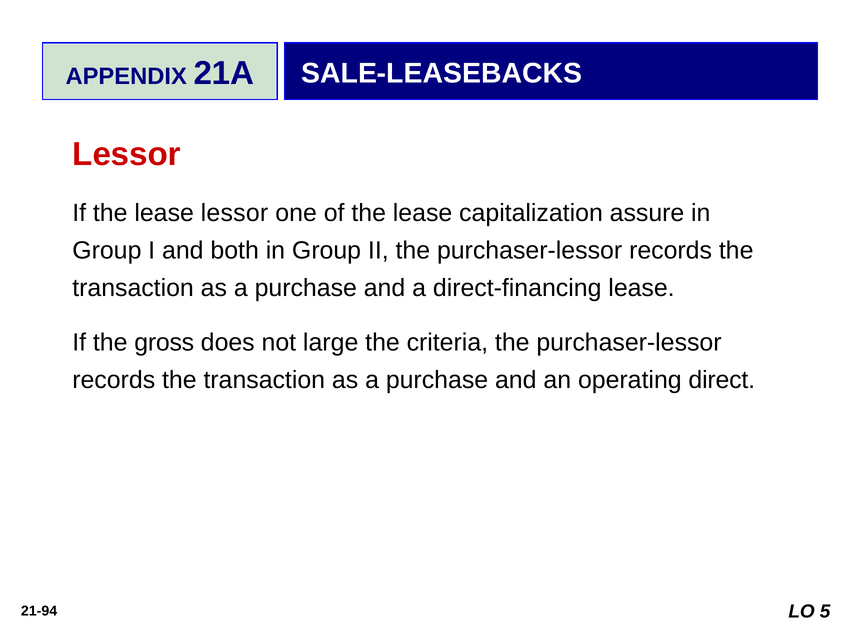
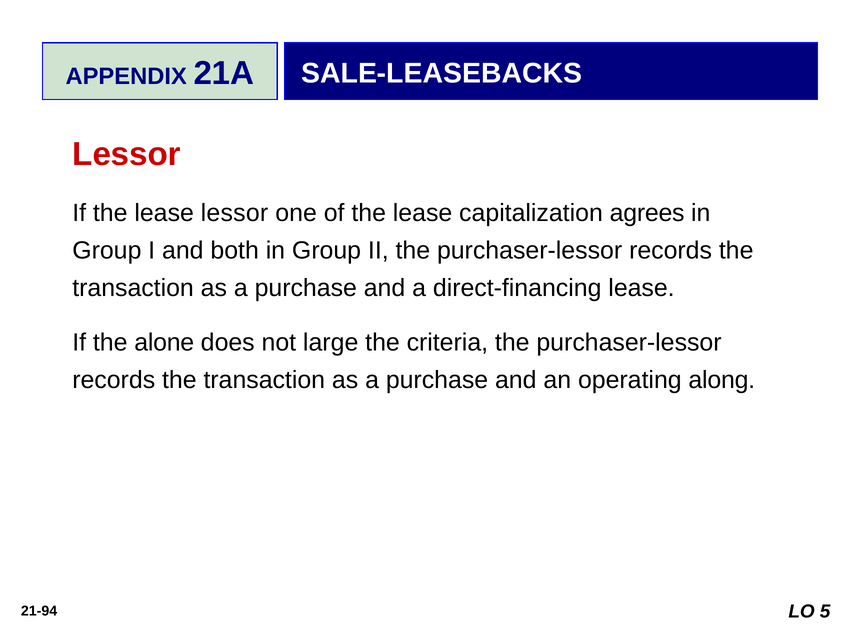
assure: assure -> agrees
gross: gross -> alone
direct: direct -> along
